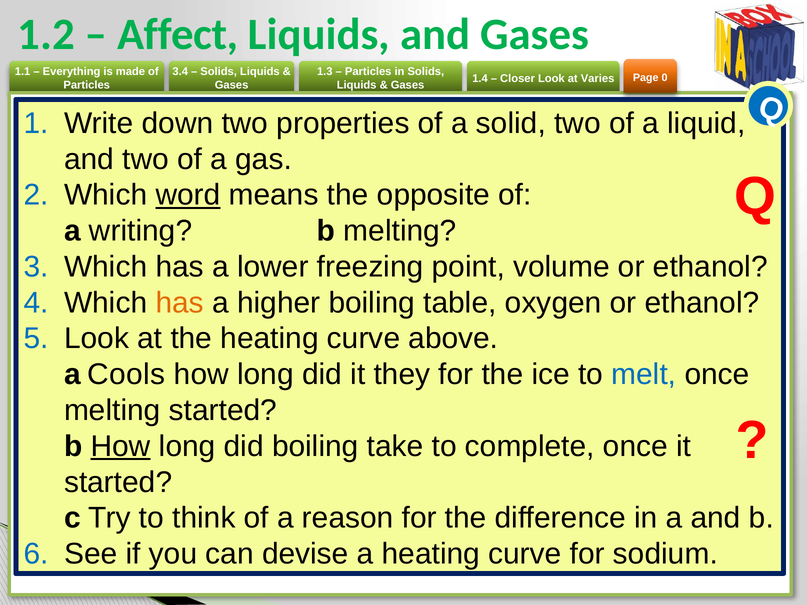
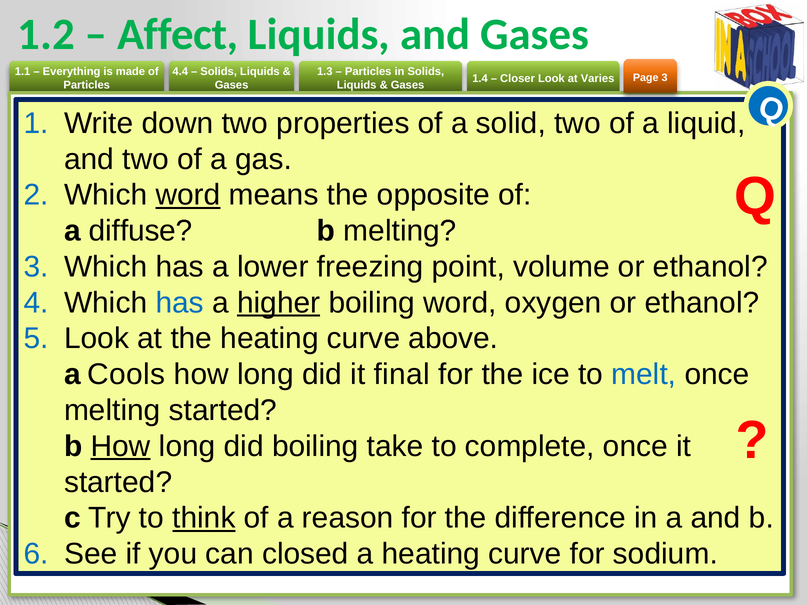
3.4: 3.4 -> 4.4
Page 0: 0 -> 3
writing: writing -> diffuse
has at (180, 303) colour: orange -> blue
higher underline: none -> present
boiling table: table -> word
they: they -> final
think underline: none -> present
devise: devise -> closed
